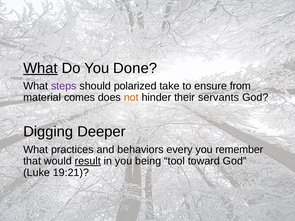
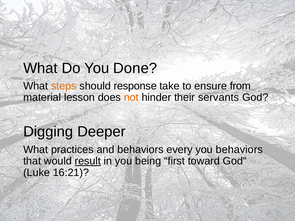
What at (40, 68) underline: present -> none
steps colour: purple -> orange
polarized: polarized -> response
comes: comes -> lesson
you remember: remember -> behaviors
tool: tool -> first
19:21: 19:21 -> 16:21
